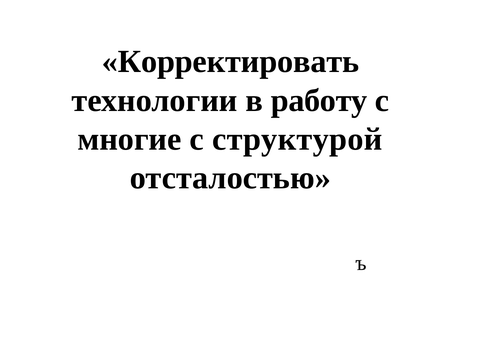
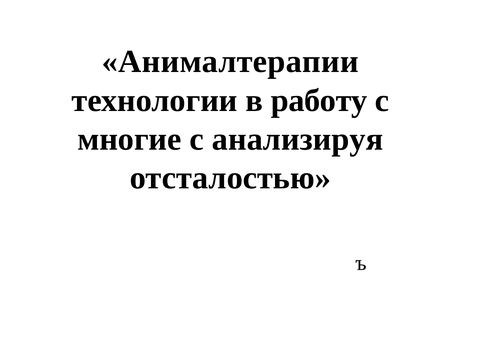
Корректировать: Корректировать -> Анималтерапии
структурой: структурой -> анализируя
